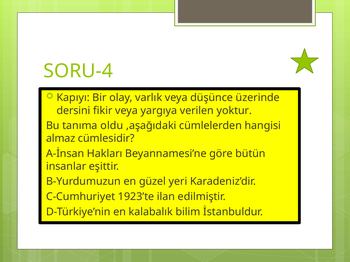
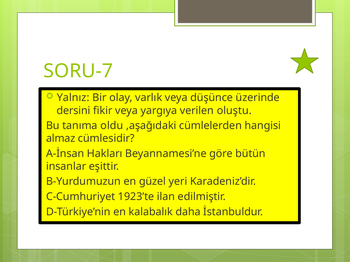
SORU-4: SORU-4 -> SORU-7
Kapıyı: Kapıyı -> Yalnız
yoktur: yoktur -> oluştu
bilim: bilim -> daha
